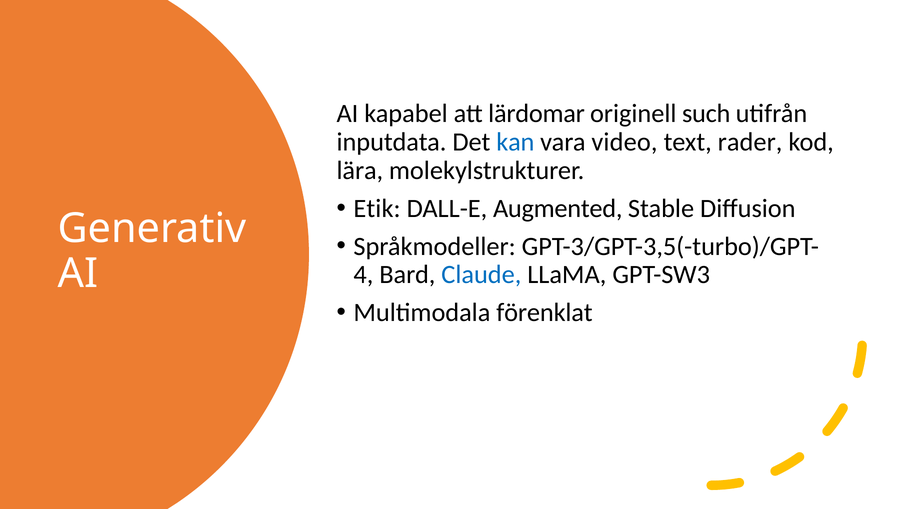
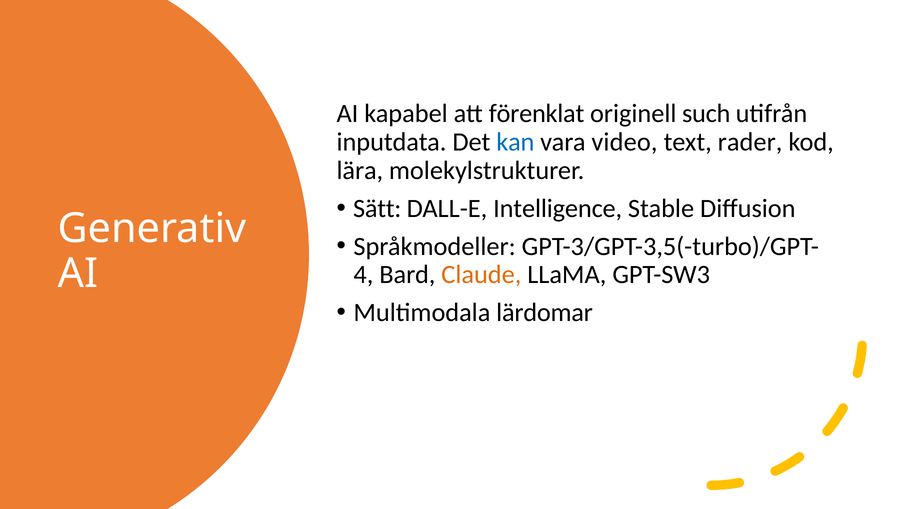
lärdomar: lärdomar -> förenklat
Etik: Etik -> Sätt
Augmented: Augmented -> Intelligence
Claude colour: blue -> orange
förenklat: förenklat -> lärdomar
